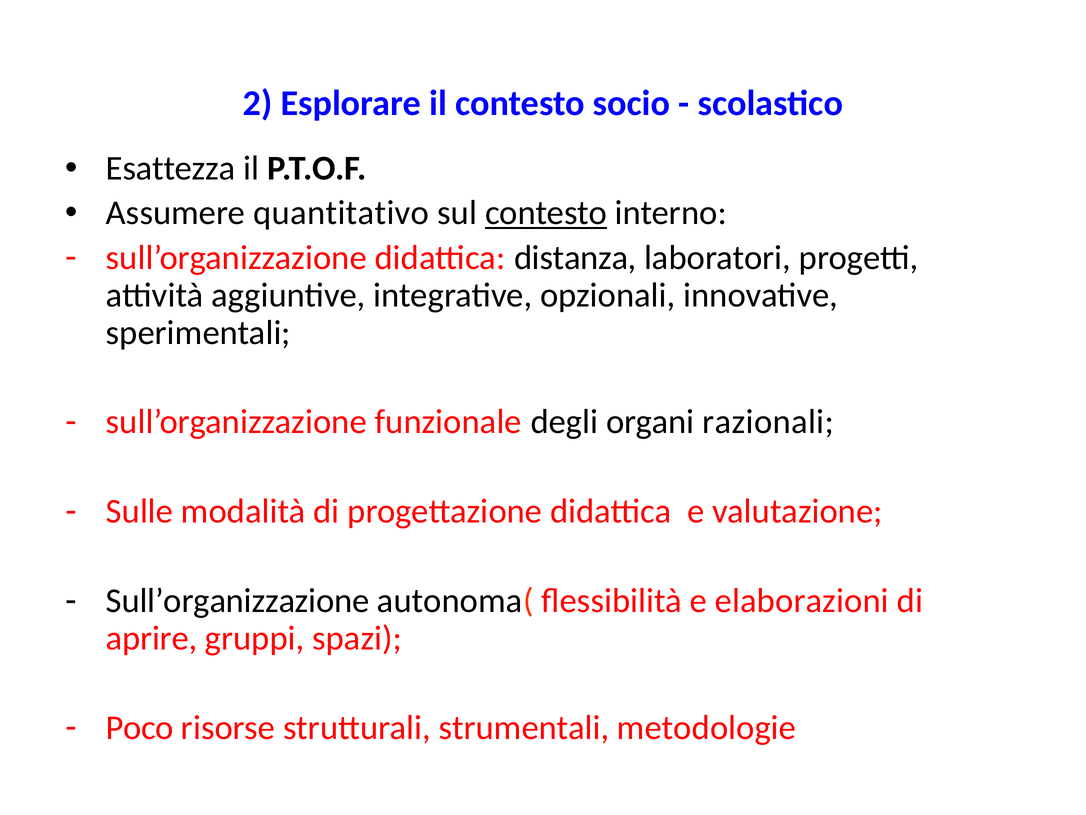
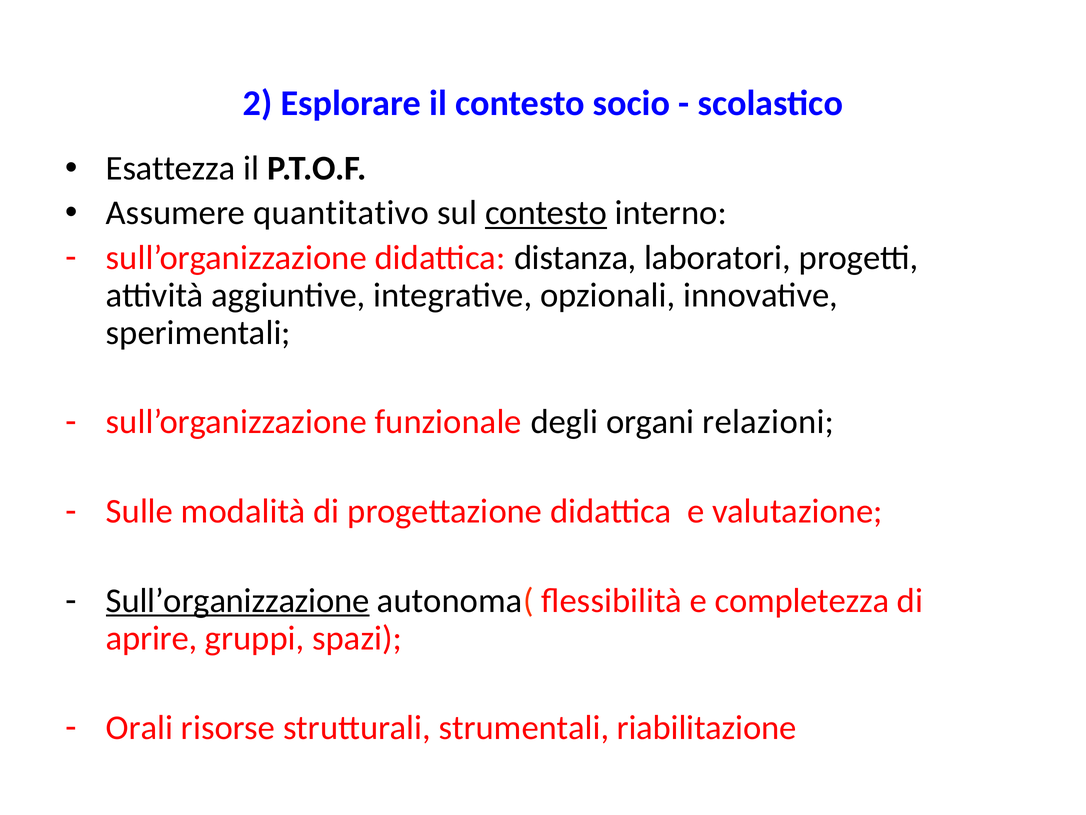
razionali: razionali -> relazioni
Sull’organizzazione at (238, 600) underline: none -> present
elaborazioni: elaborazioni -> completezza
Poco: Poco -> Orali
metodologie: metodologie -> riabilitazione
